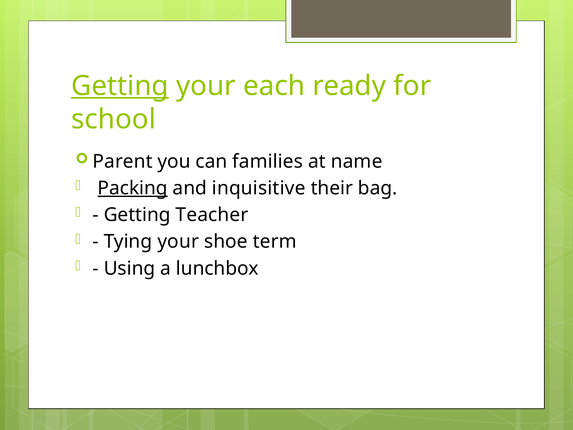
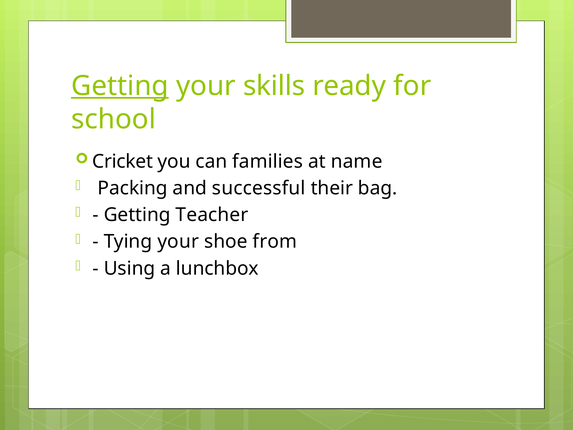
each: each -> skills
Parent: Parent -> Cricket
Packing underline: present -> none
inquisitive: inquisitive -> successful
term: term -> from
